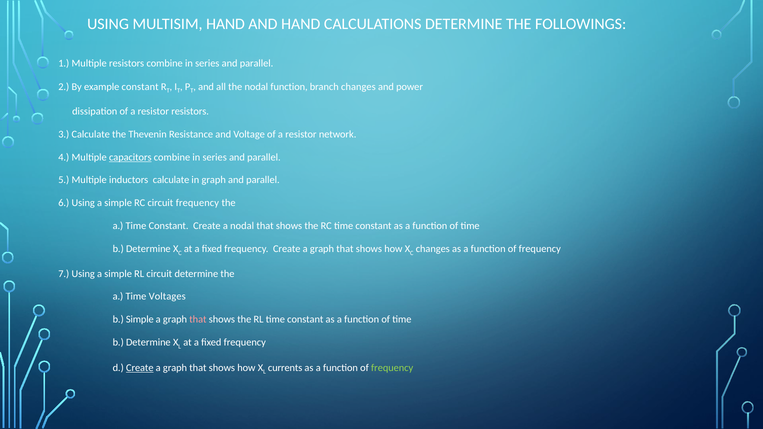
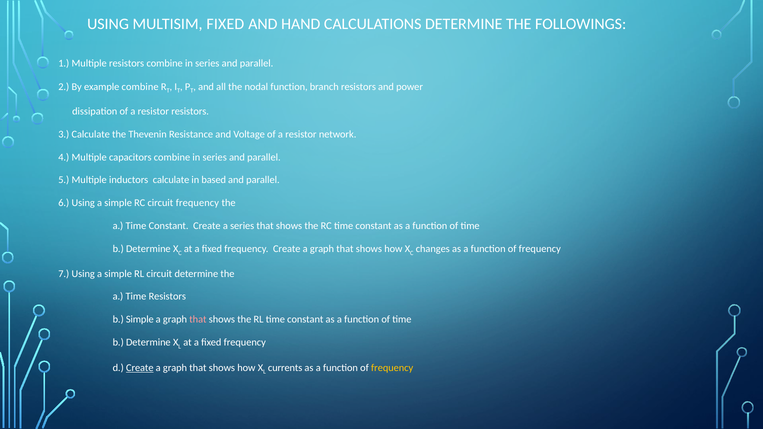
MULTISIM HAND: HAND -> FIXED
example constant: constant -> combine
branch changes: changes -> resistors
capacitors underline: present -> none
in graph: graph -> based
a nodal: nodal -> series
Time Voltages: Voltages -> Resistors
frequency at (392, 368) colour: light green -> yellow
